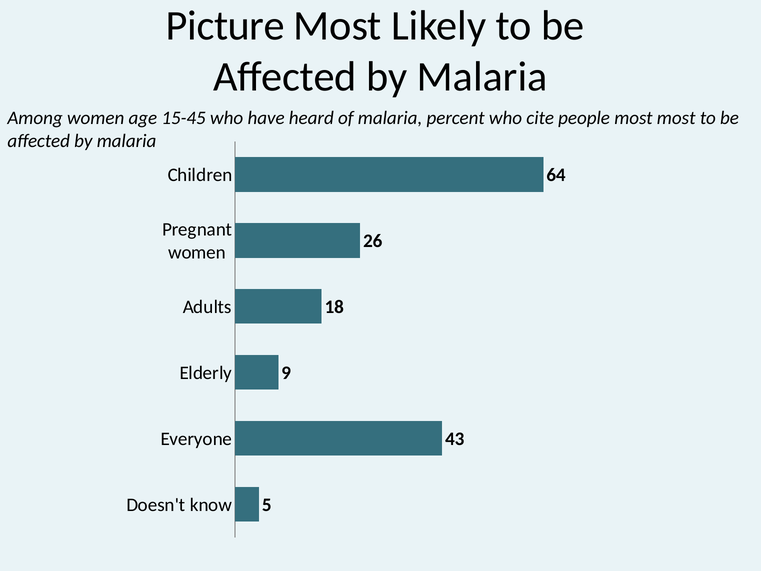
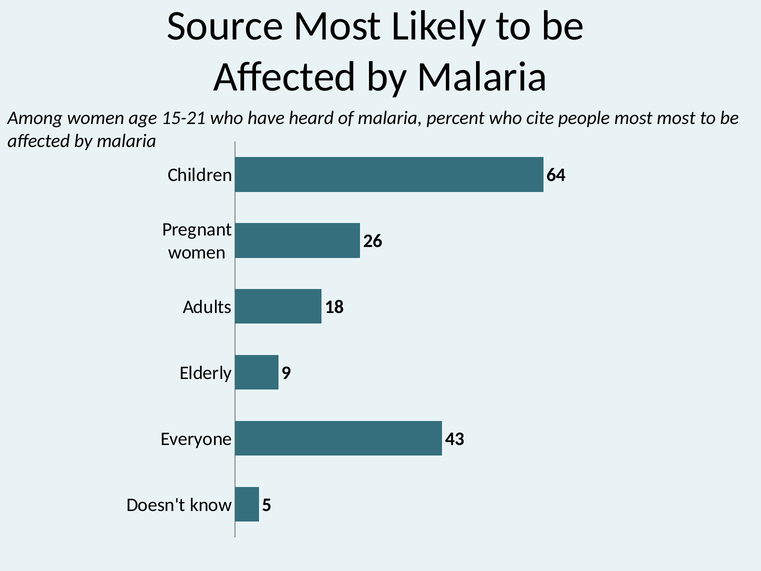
Picture: Picture -> Source
15-45: 15-45 -> 15-21
